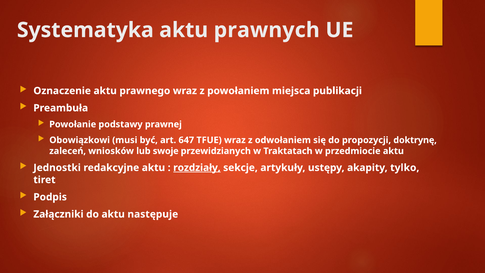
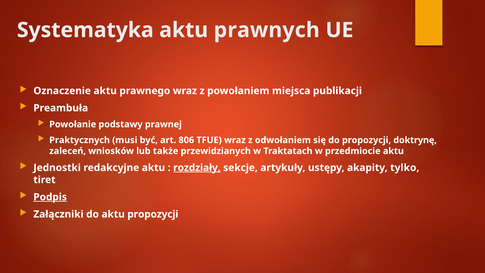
Obowiązkowi: Obowiązkowi -> Praktycznych
647: 647 -> 806
swoje: swoje -> także
Podpis underline: none -> present
aktu następuje: następuje -> propozycji
